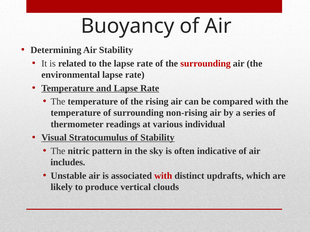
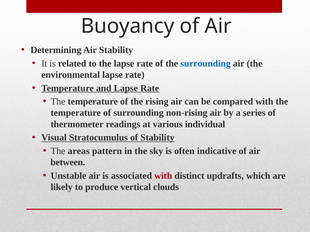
surrounding at (205, 64) colour: red -> blue
nitric: nitric -> areas
includes: includes -> between
